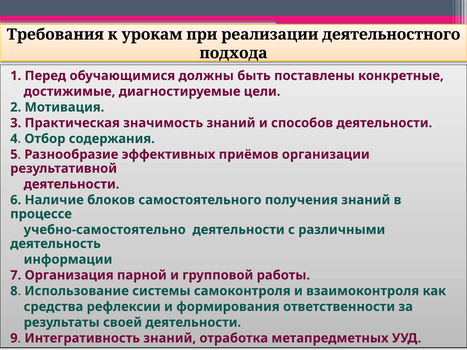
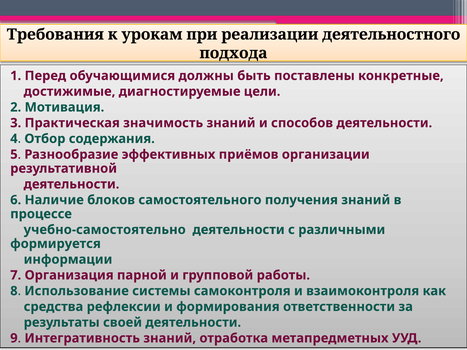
деятельность: деятельность -> формируется
